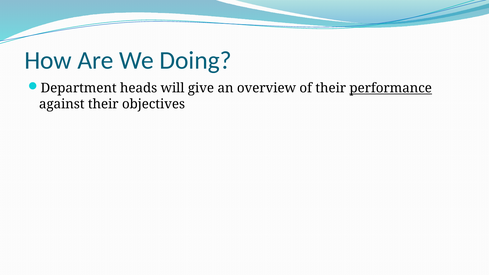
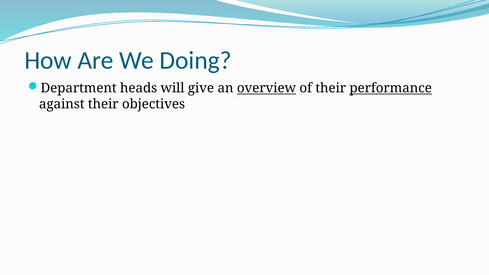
overview underline: none -> present
